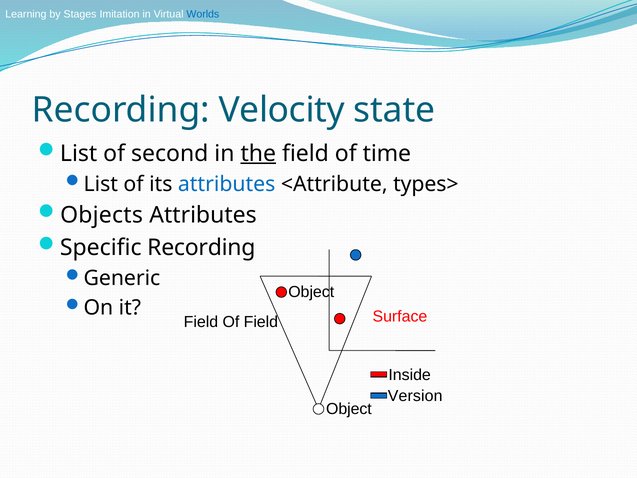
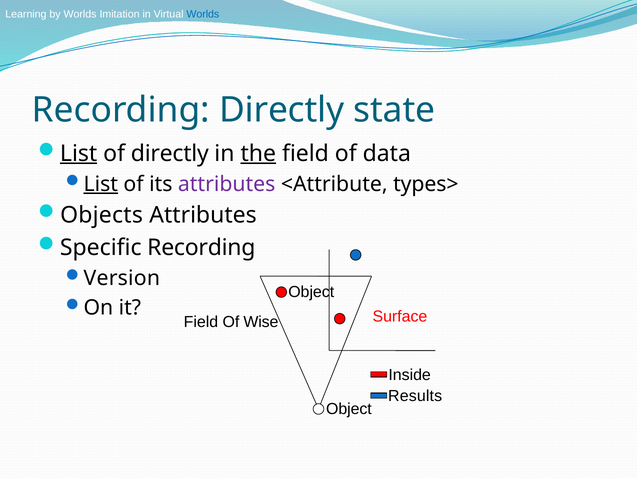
by Stages: Stages -> Worlds
Recording Velocity: Velocity -> Directly
List at (79, 153) underline: none -> present
of second: second -> directly
time: time -> data
List at (101, 184) underline: none -> present
attributes at (227, 184) colour: blue -> purple
Generic: Generic -> Version
Of Field: Field -> Wise
Version: Version -> Results
